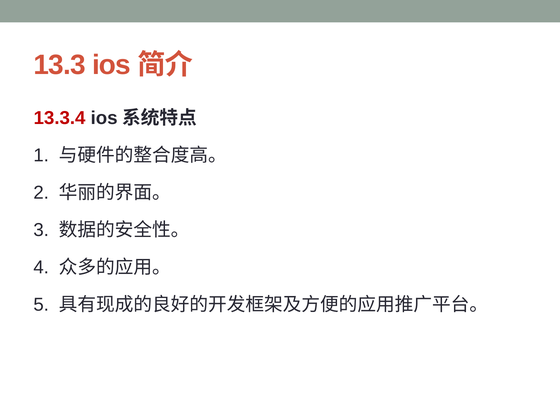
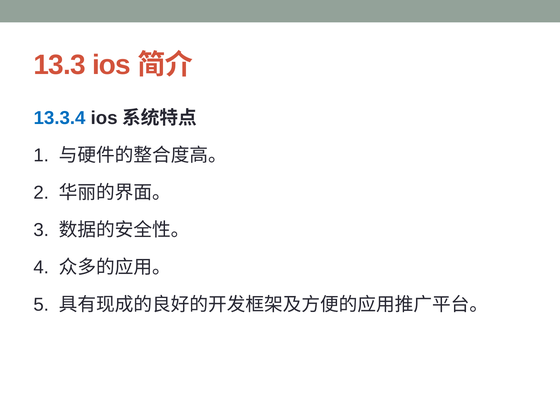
13.3.4 colour: red -> blue
